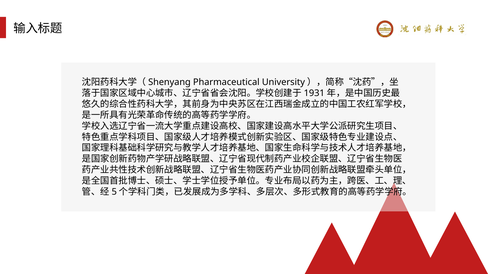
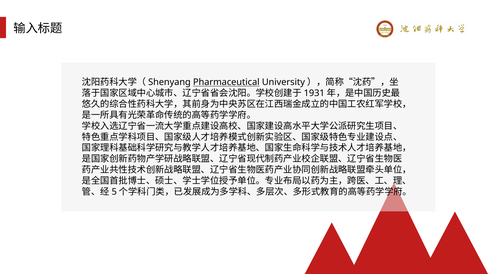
Pharmaceutical underline: none -> present
